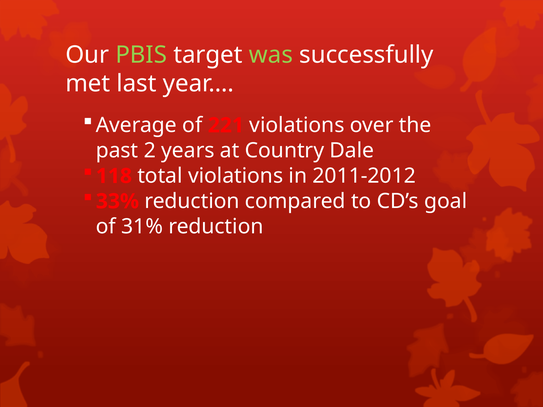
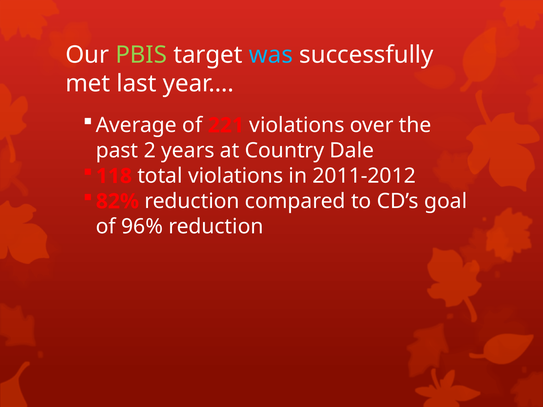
was colour: light green -> light blue
33%: 33% -> 82%
31%: 31% -> 96%
